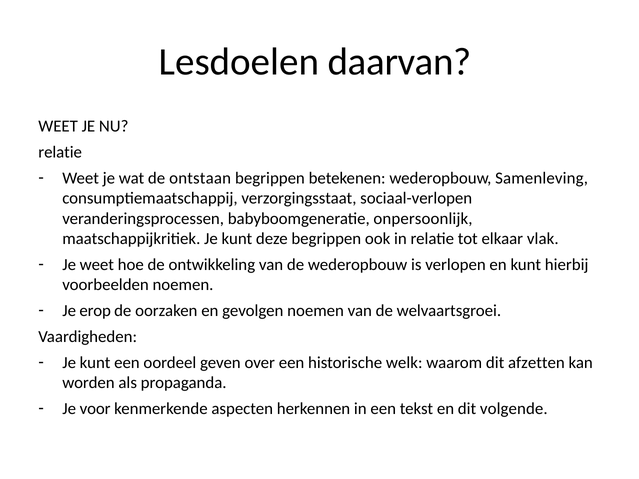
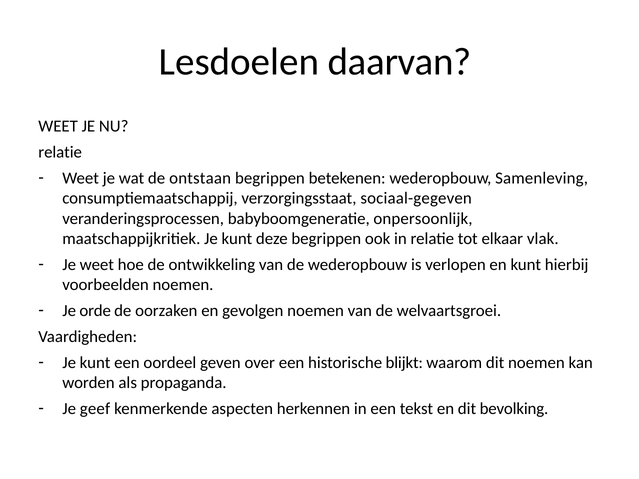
sociaal-verlopen: sociaal-verlopen -> sociaal-gegeven
erop: erop -> orde
welk: welk -> blijkt
dit afzetten: afzetten -> noemen
voor: voor -> geef
volgende: volgende -> bevolking
